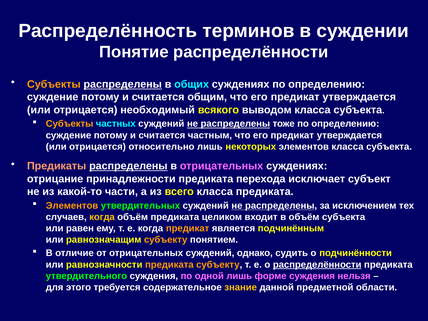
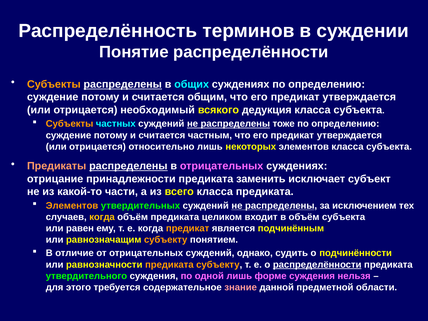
выводом: выводом -> дедукция
перехода: перехода -> заменить
знание colour: yellow -> pink
